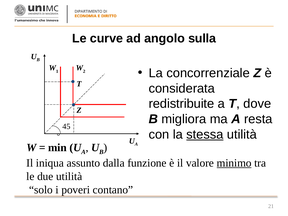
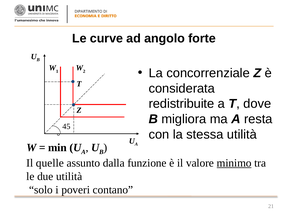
sulla: sulla -> forte
stessa underline: present -> none
iniqua: iniqua -> quelle
